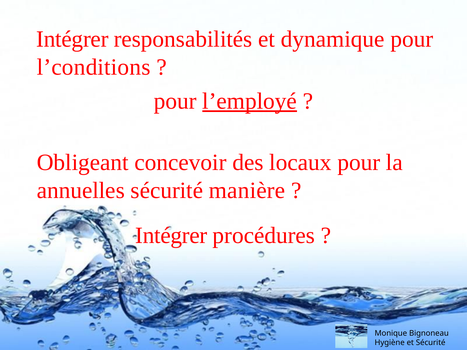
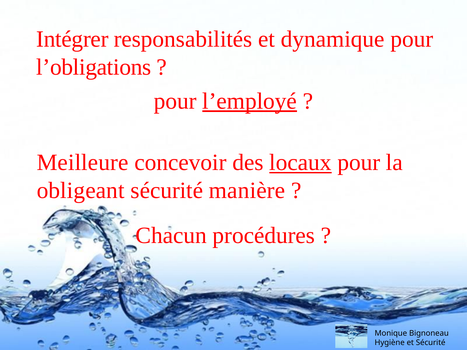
l’conditions: l’conditions -> l’obligations
Obligeant: Obligeant -> Meilleure
locaux underline: none -> present
annuelles: annuelles -> obligeant
Intégrer at (171, 236): Intégrer -> Chacun
